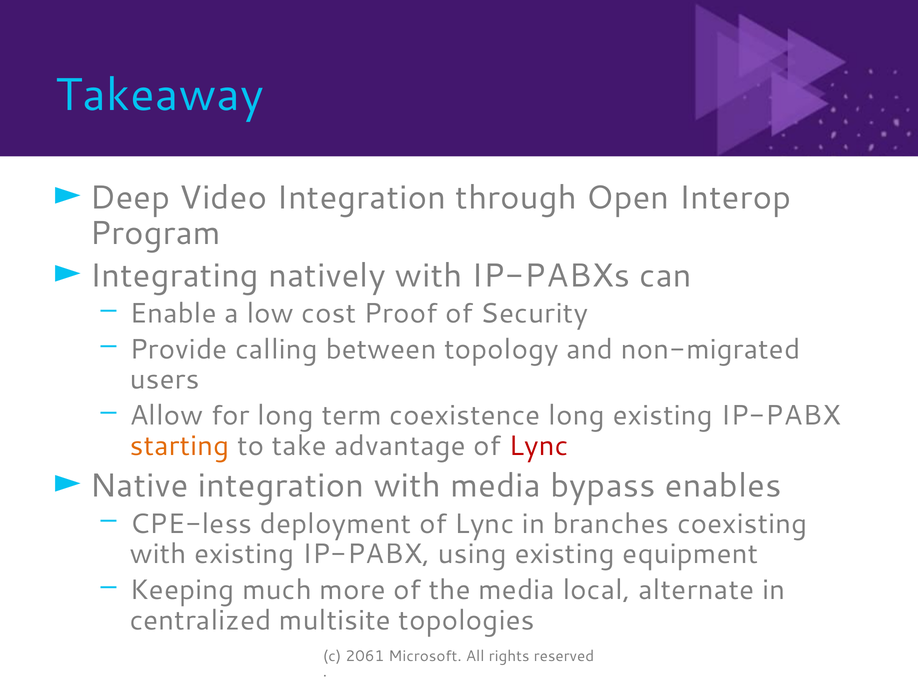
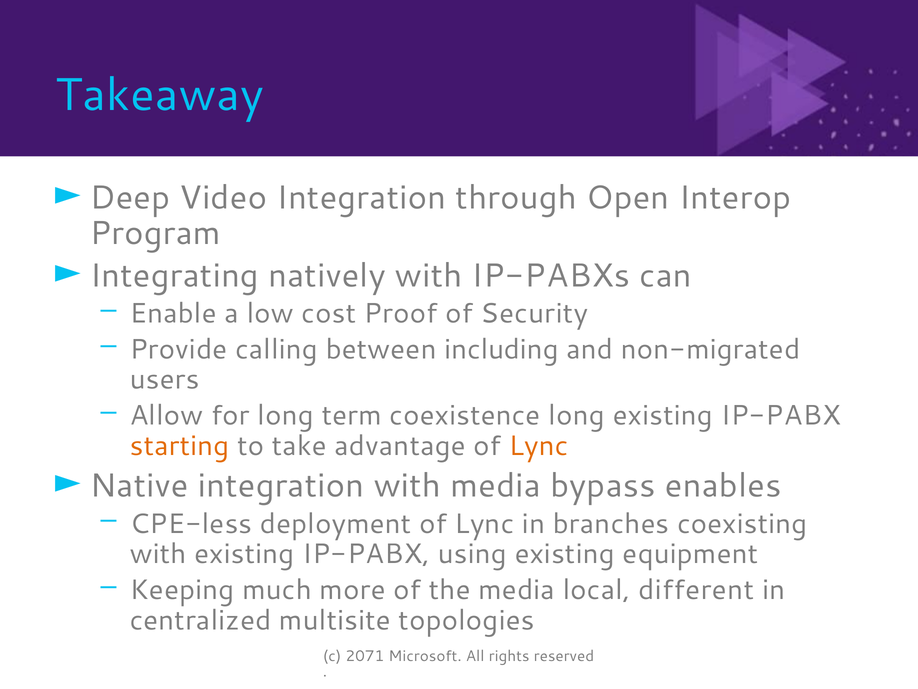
topology: topology -> including
Lync at (539, 446) colour: red -> orange
alternate: alternate -> different
2061: 2061 -> 2071
